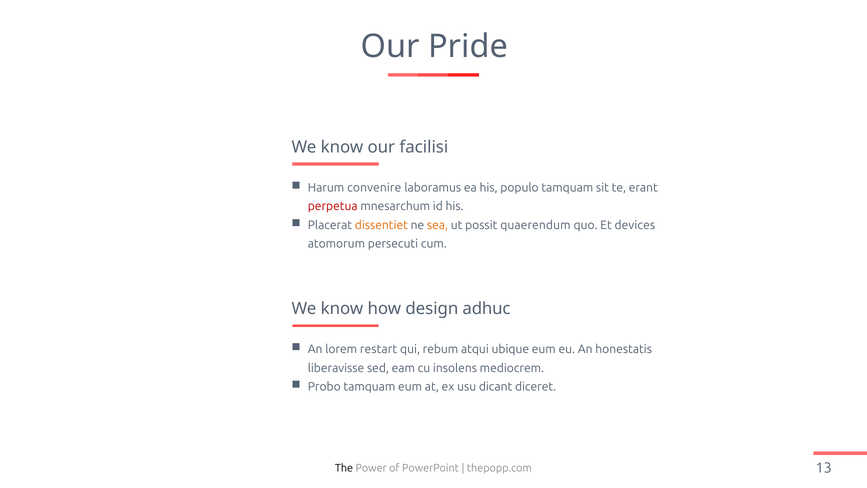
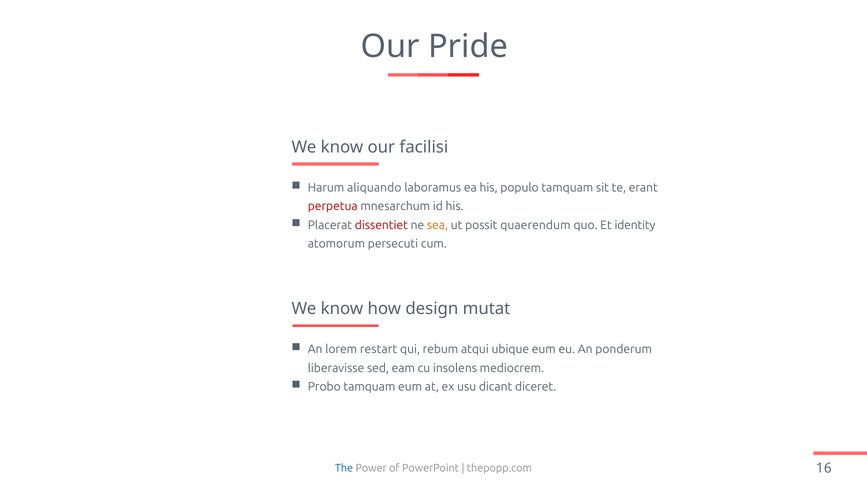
convenire: convenire -> aliquando
dissentiet colour: orange -> red
devices: devices -> identity
adhuc: adhuc -> mutat
honestatis: honestatis -> ponderum
The colour: black -> blue
13: 13 -> 16
